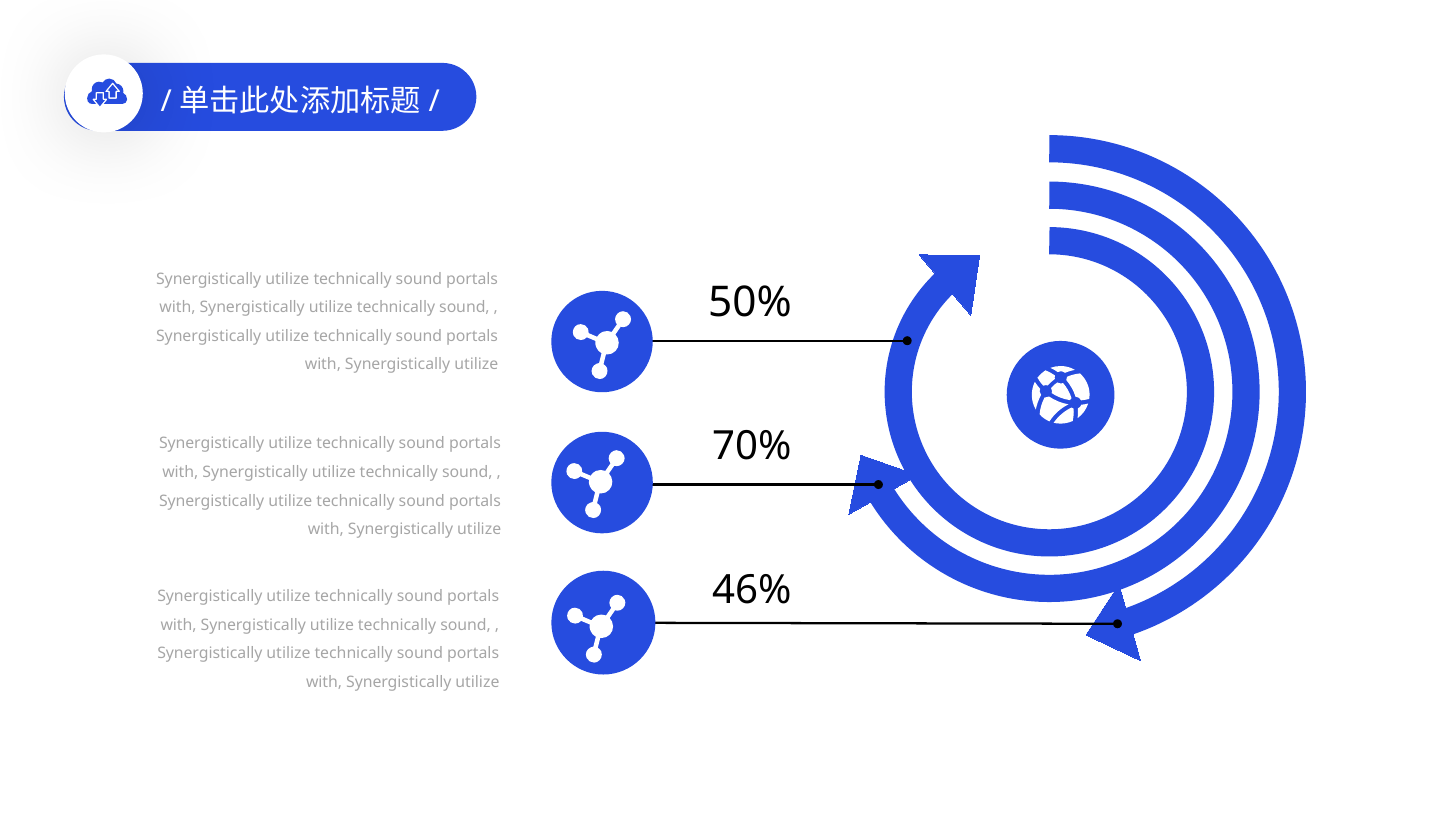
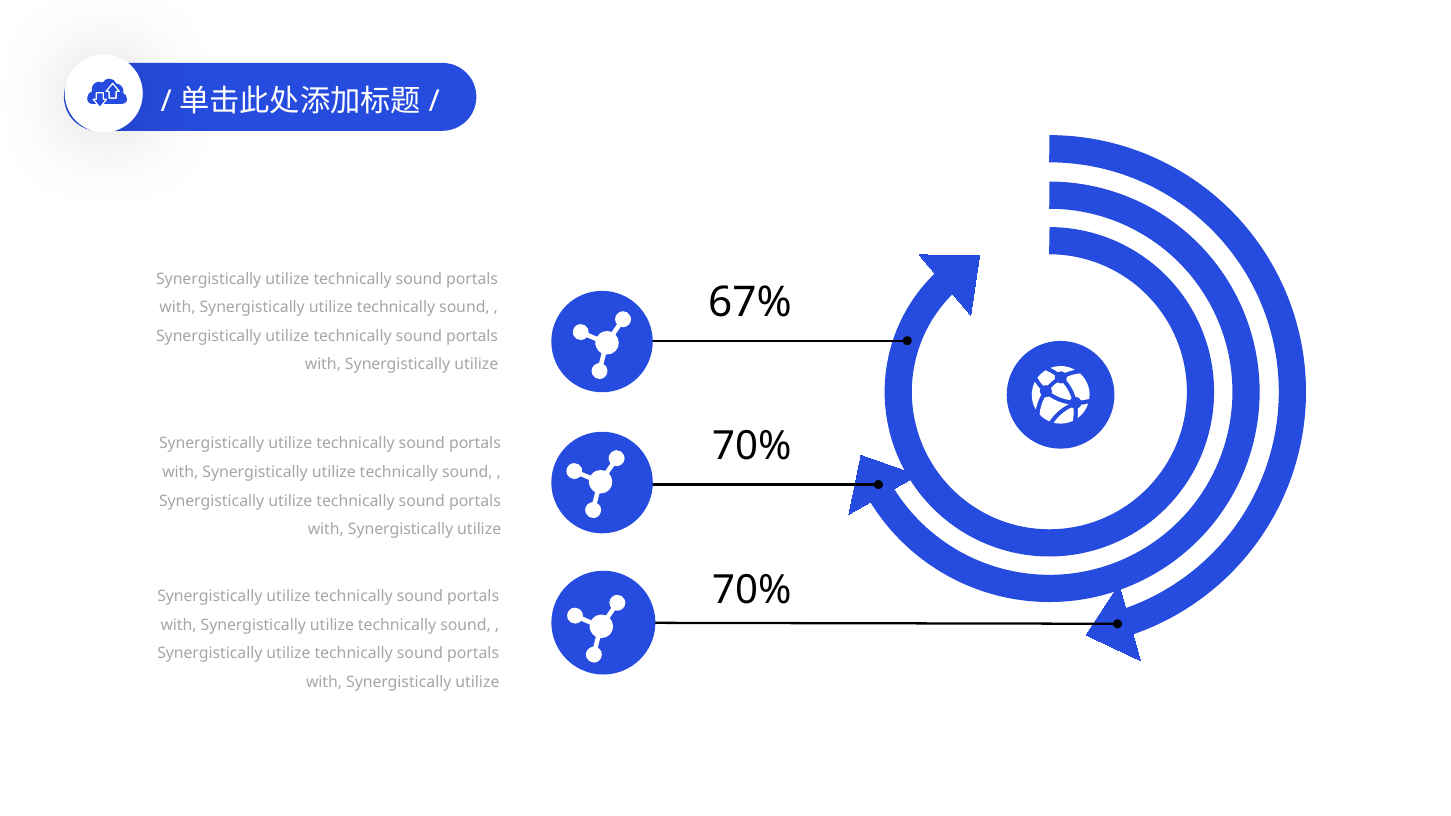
50%: 50% -> 67%
46% at (752, 590): 46% -> 70%
